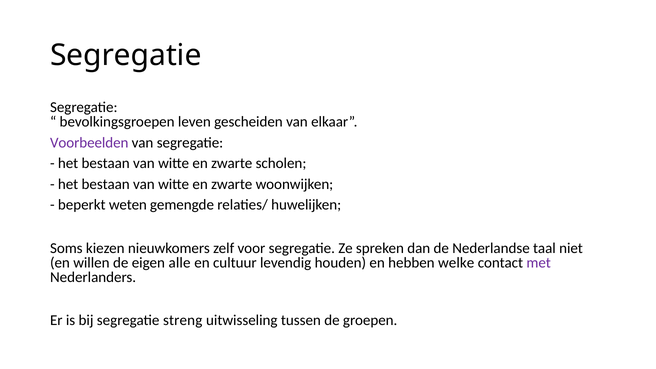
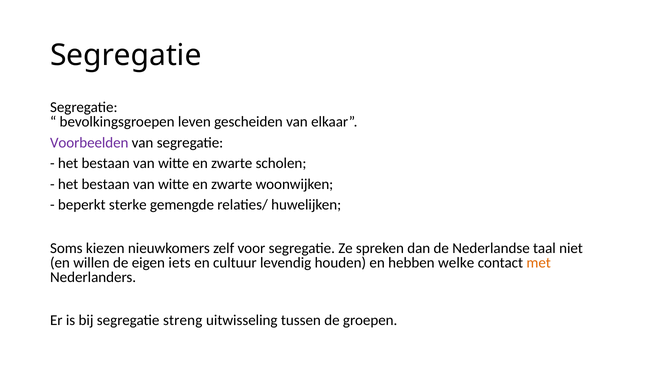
weten: weten -> sterke
alle: alle -> iets
met colour: purple -> orange
